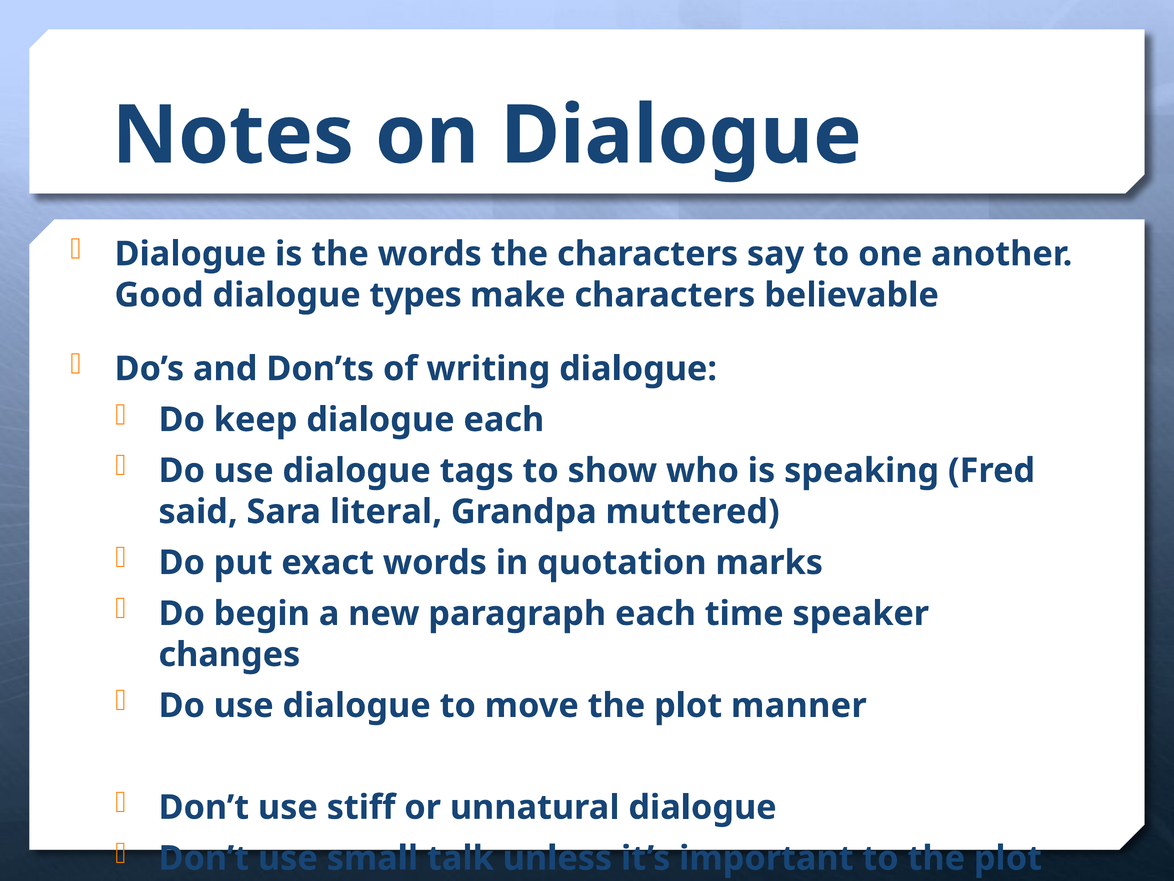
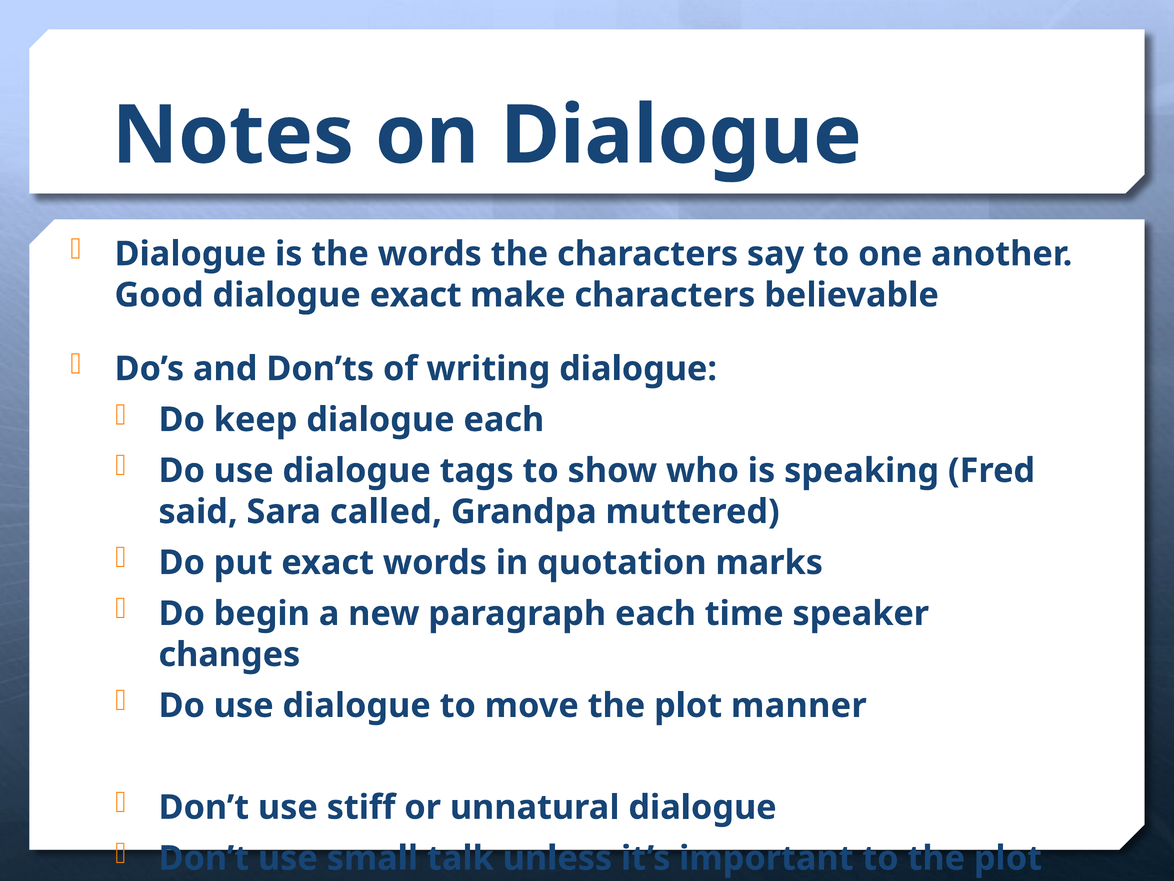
dialogue types: types -> exact
literal: literal -> called
